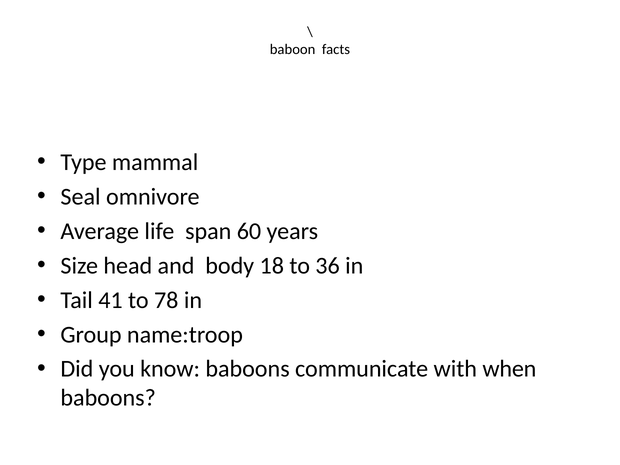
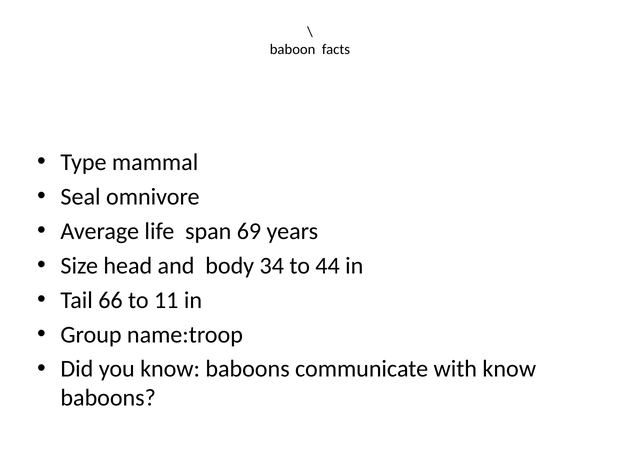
60: 60 -> 69
18: 18 -> 34
36: 36 -> 44
41: 41 -> 66
78: 78 -> 11
with when: when -> know
